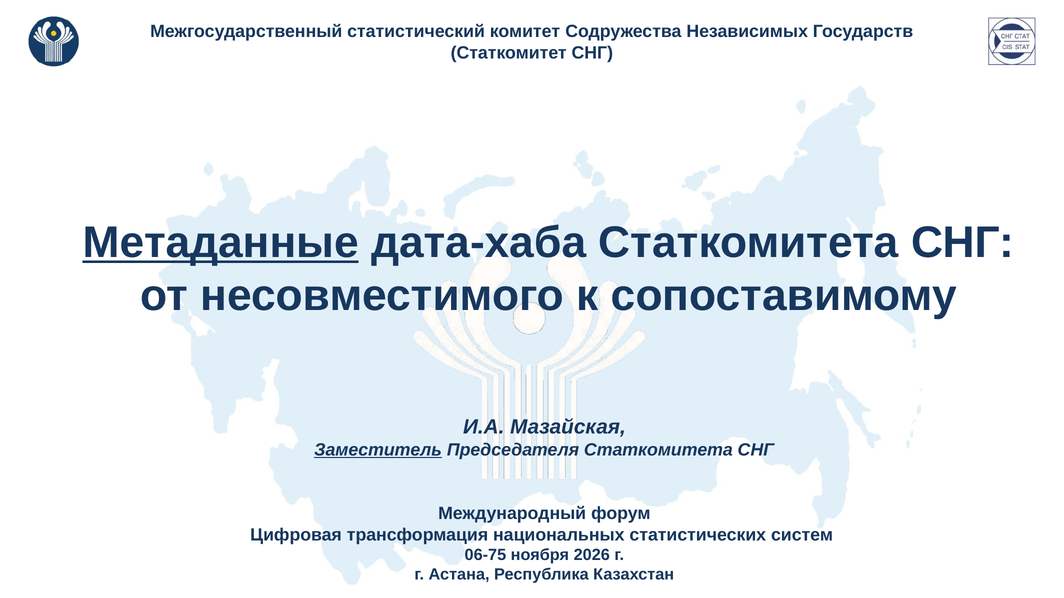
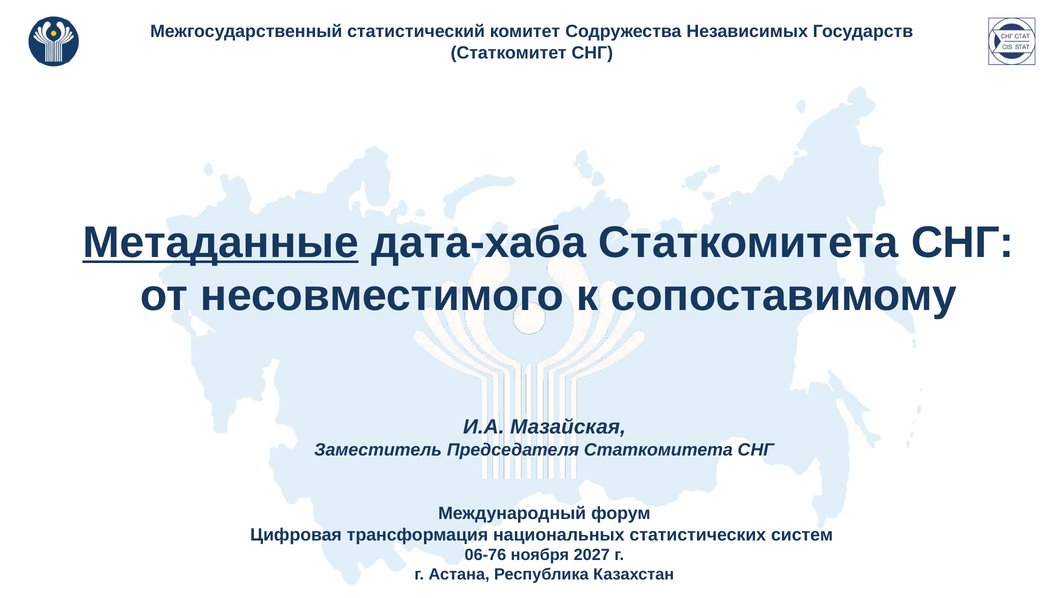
Заместитель underline: present -> none
06-75: 06-75 -> 06-76
2026: 2026 -> 2027
